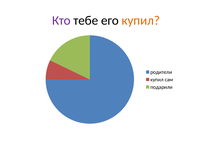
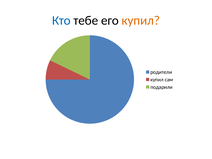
Кто colour: purple -> blue
